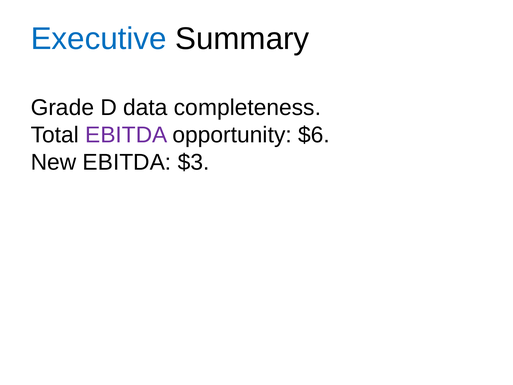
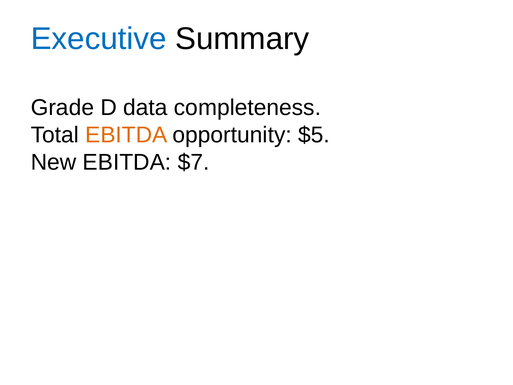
EBITDA at (126, 135) colour: purple -> orange
$6: $6 -> $5
$3: $3 -> $7
